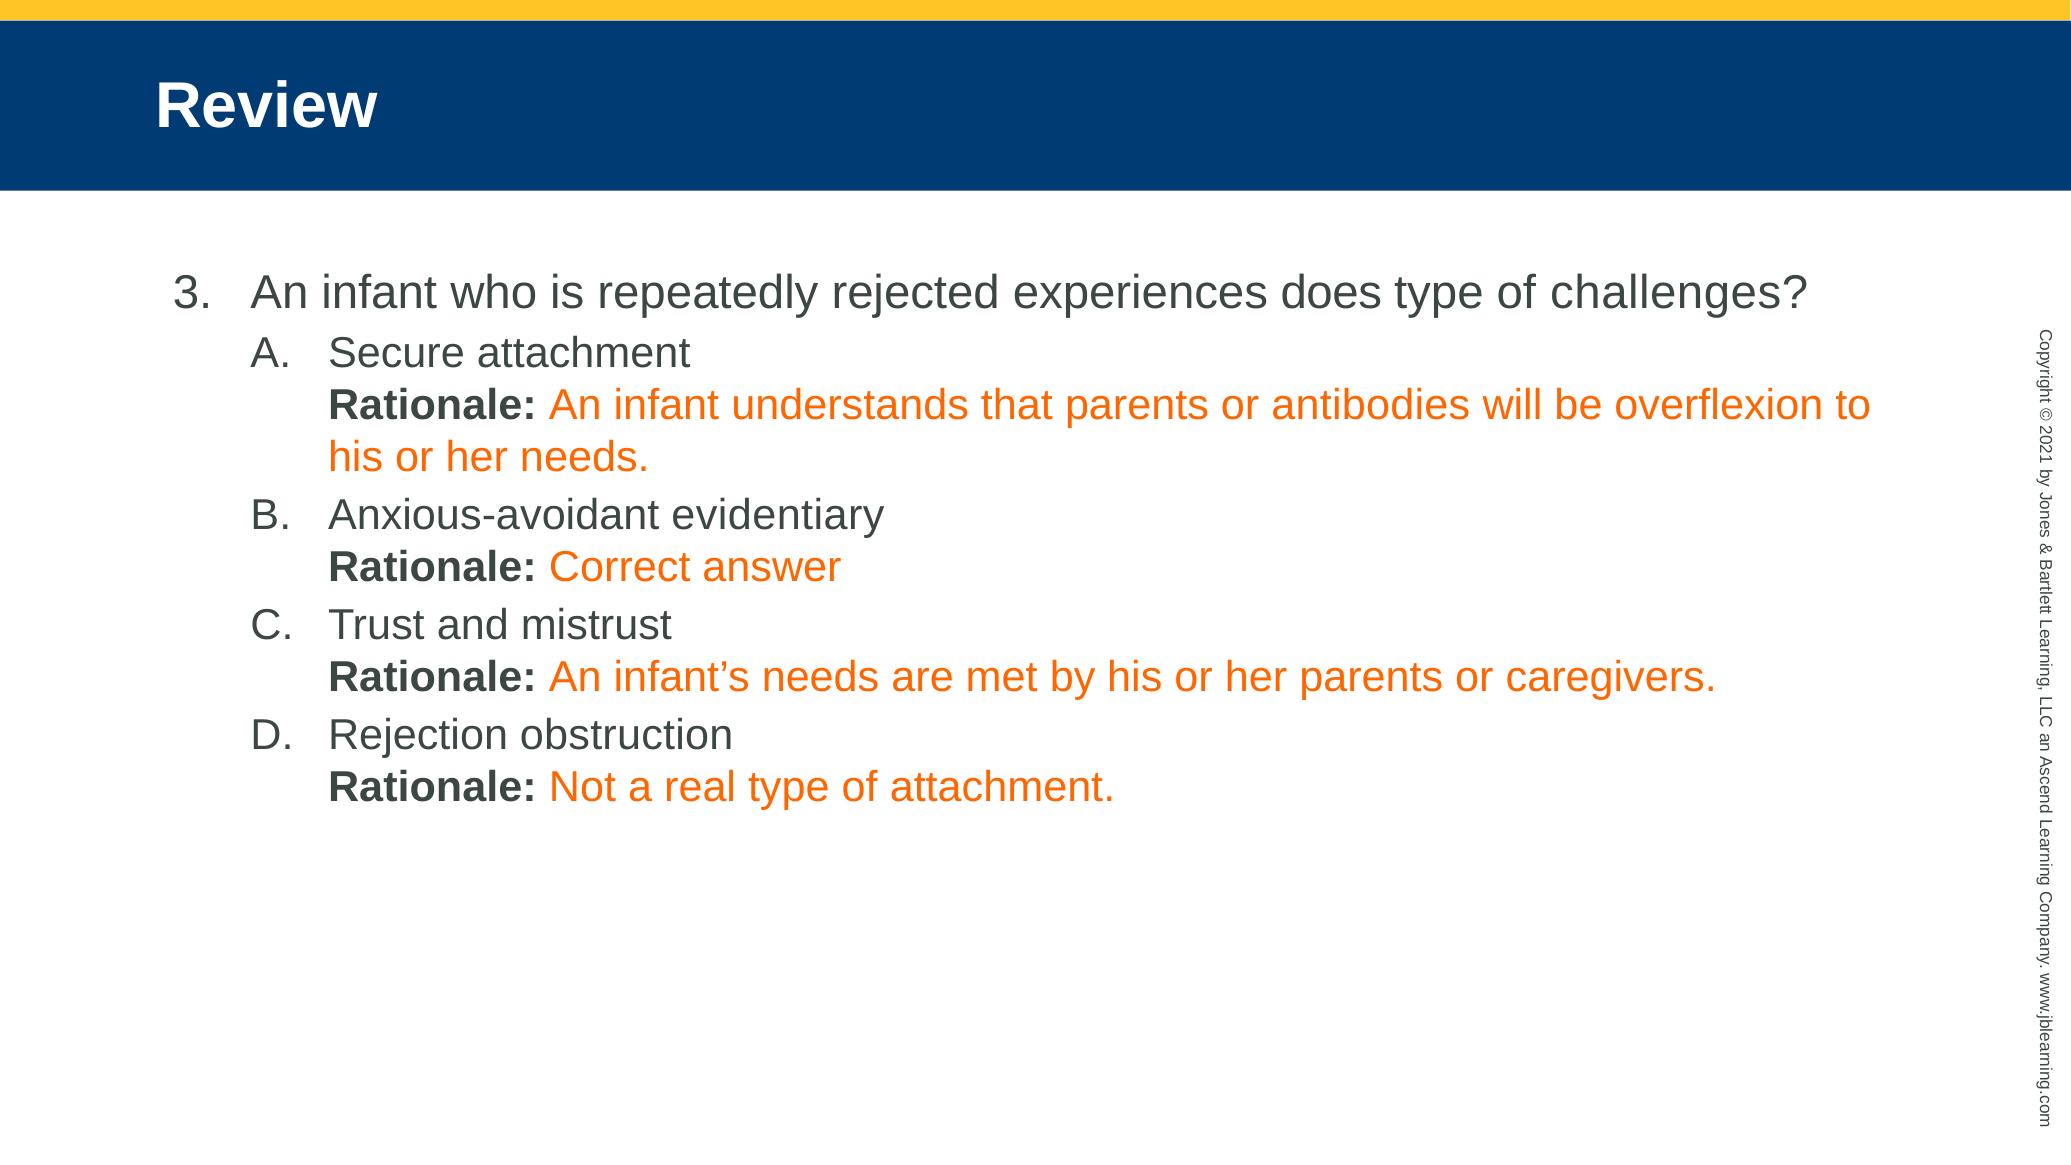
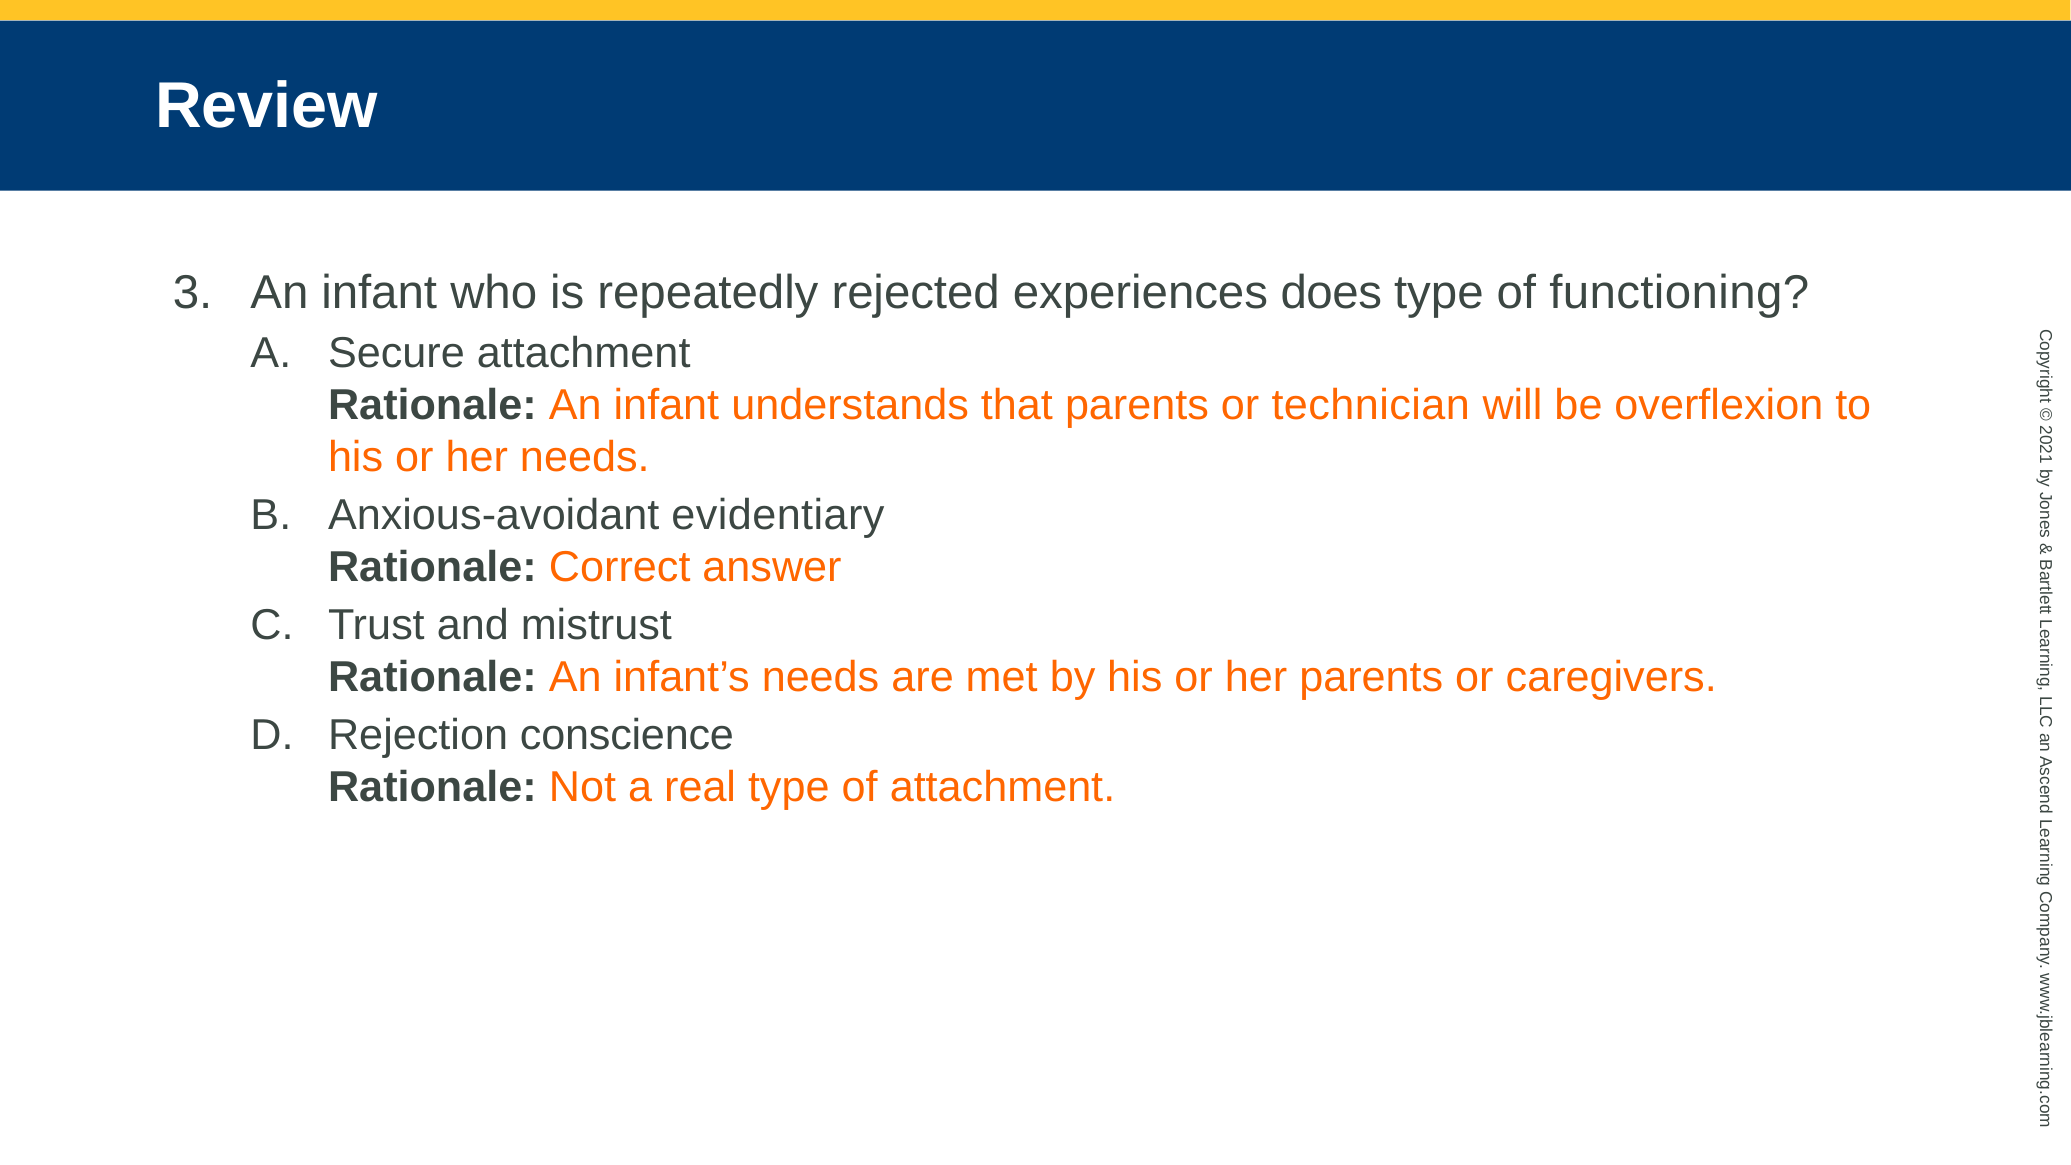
challenges: challenges -> functioning
antibodies: antibodies -> technician
obstruction: obstruction -> conscience
